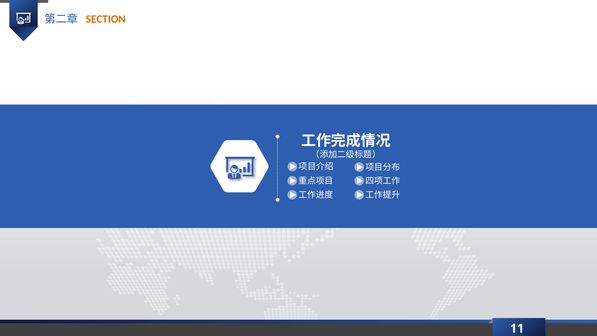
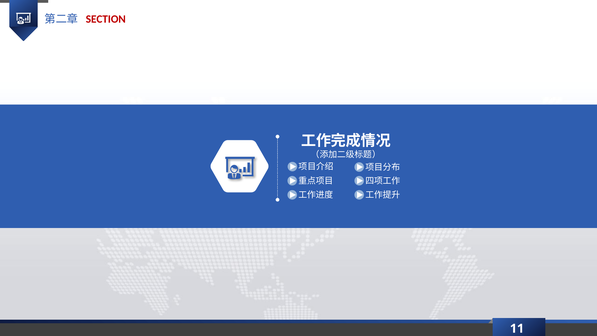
SECTION colour: orange -> red
